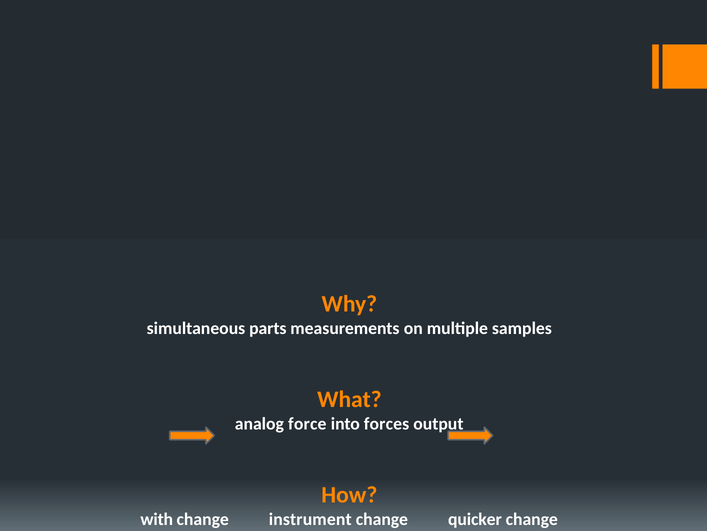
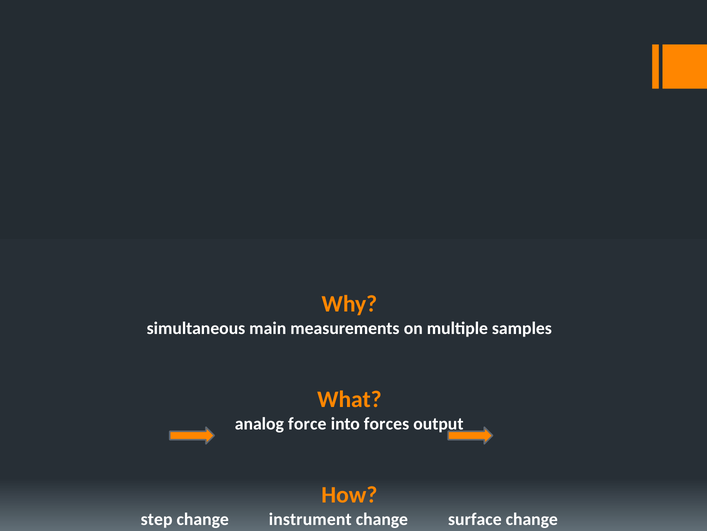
parts: parts -> main
with: with -> step
quicker: quicker -> surface
